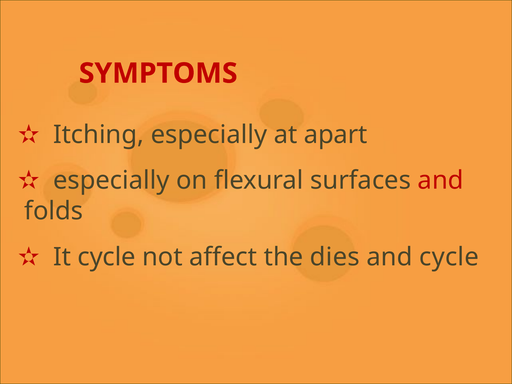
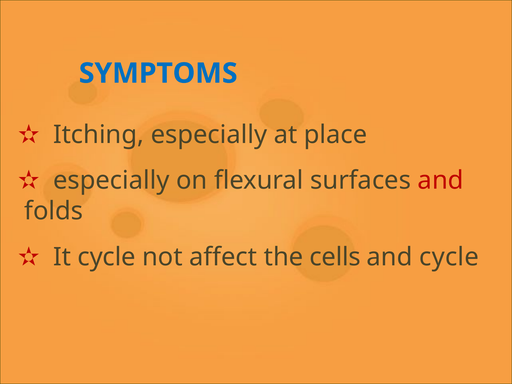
SYMPTOMS colour: red -> blue
apart: apart -> place
dies: dies -> cells
